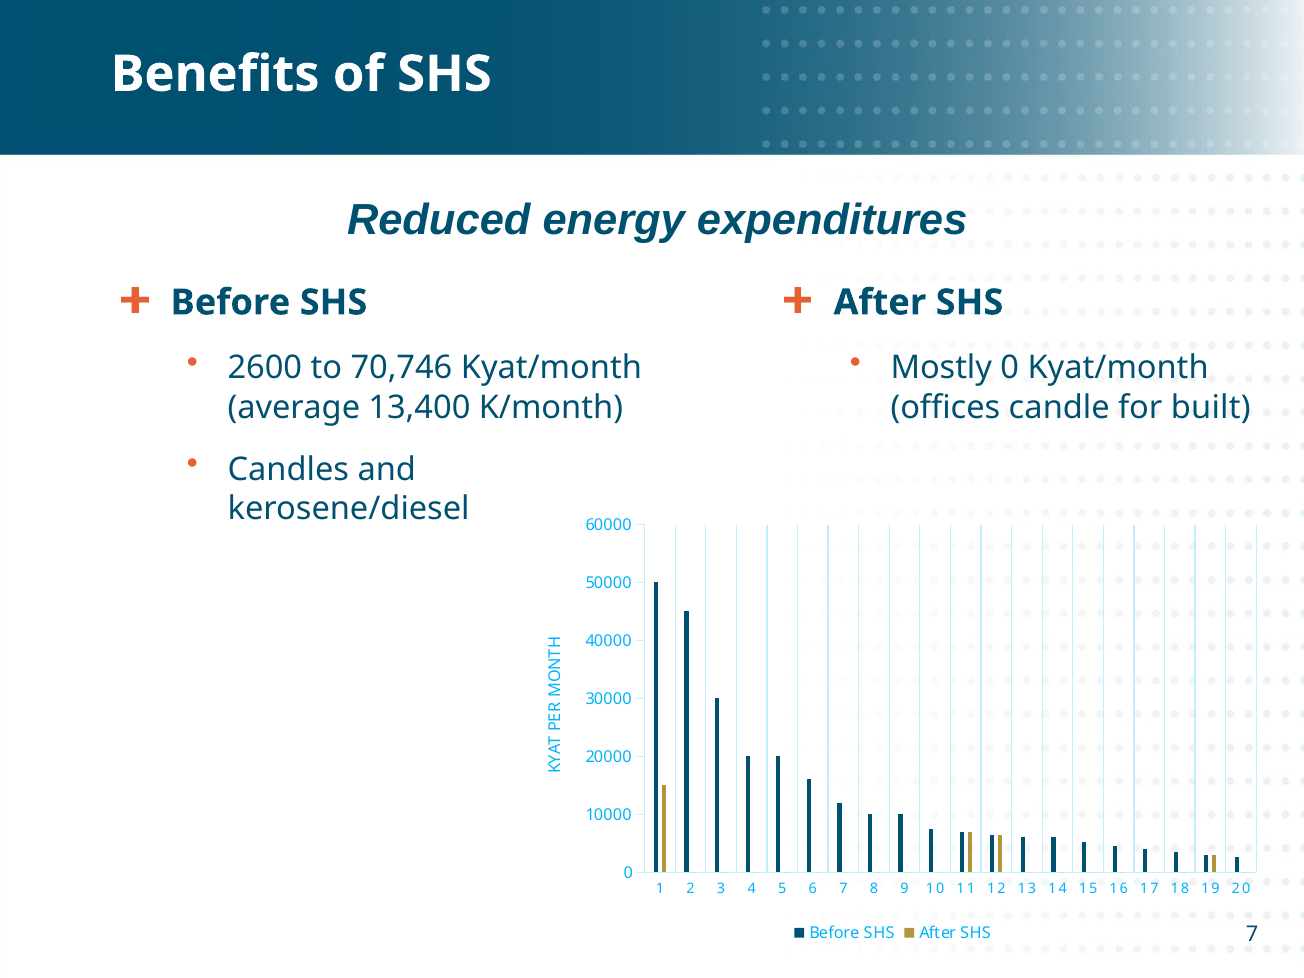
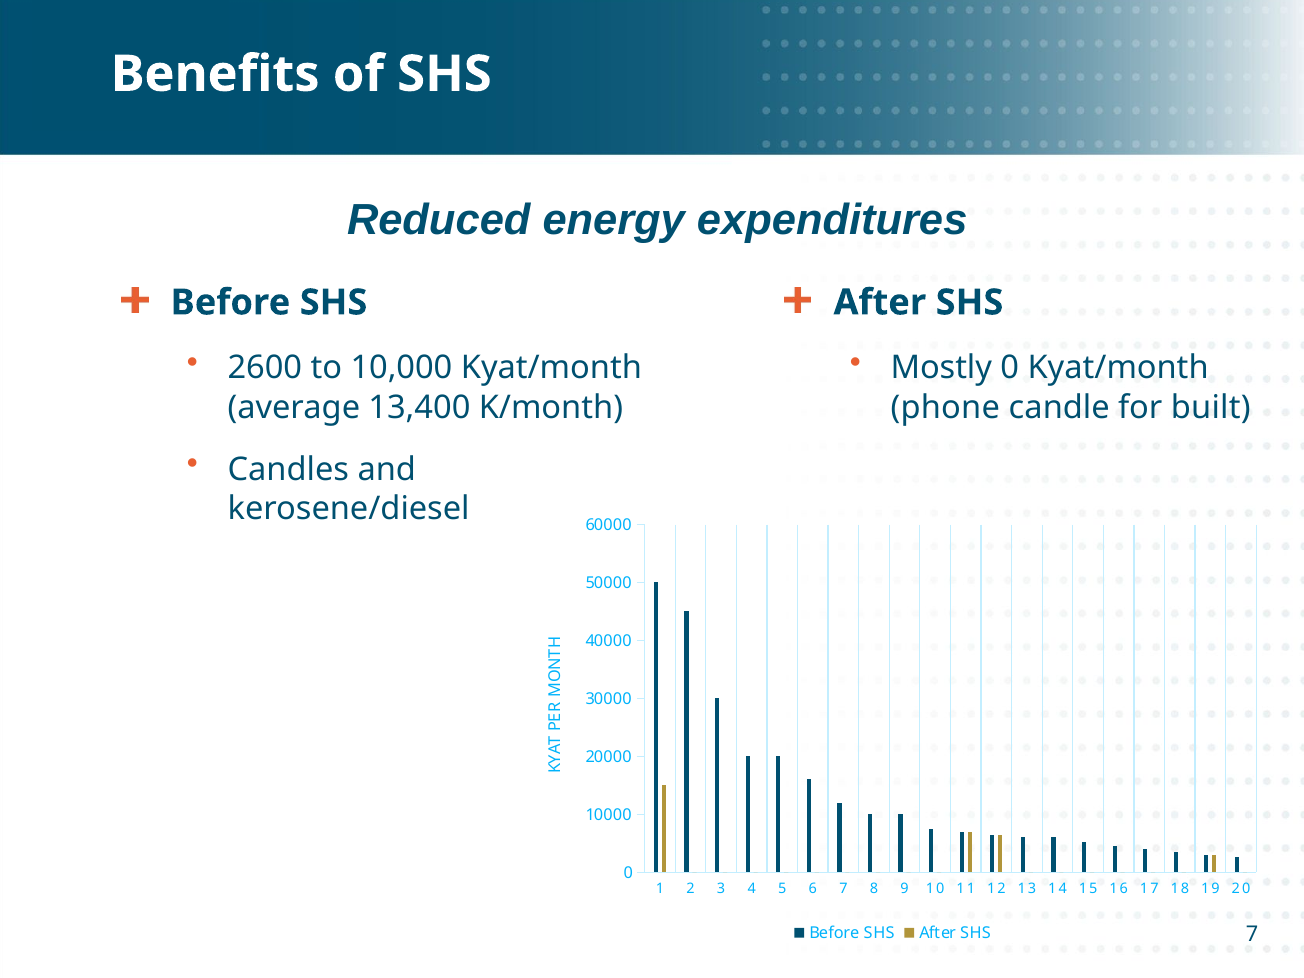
70,746: 70,746 -> 10,000
offices: offices -> phone
